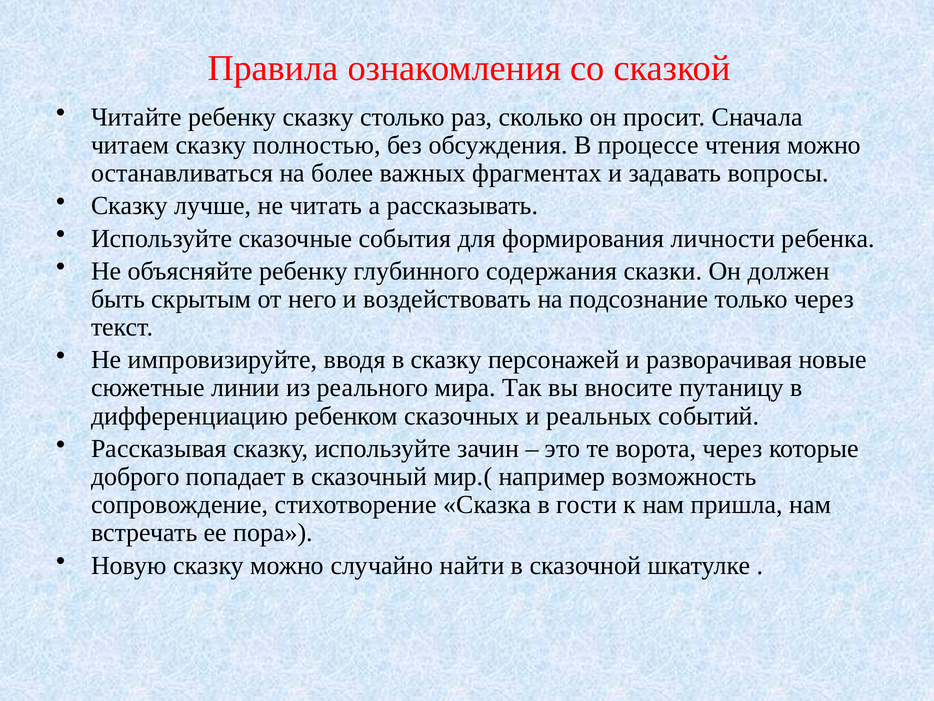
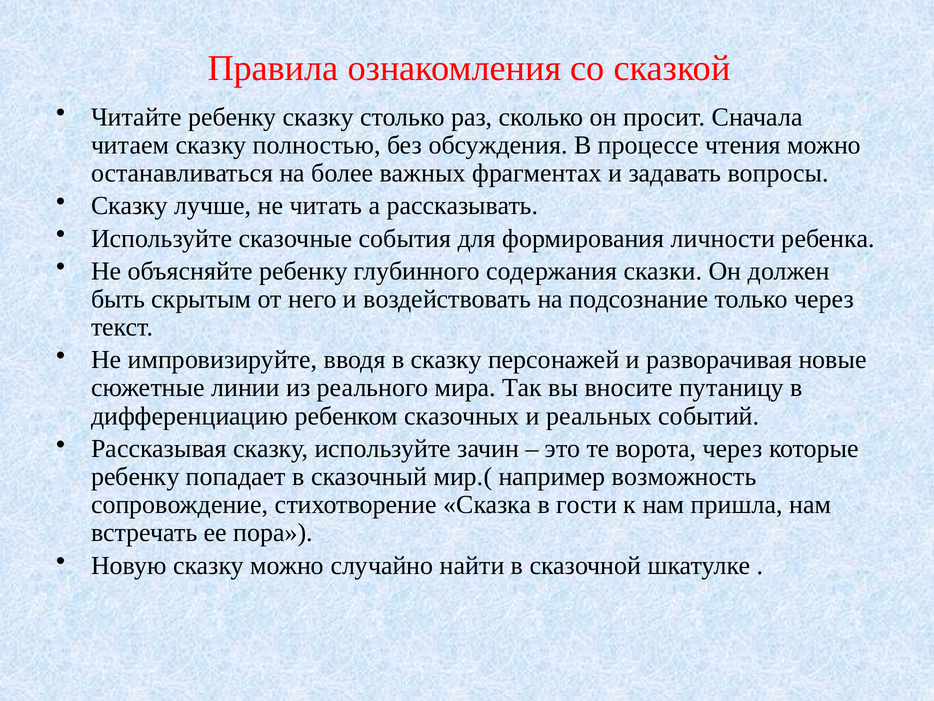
доброго at (135, 476): доброго -> ребенку
